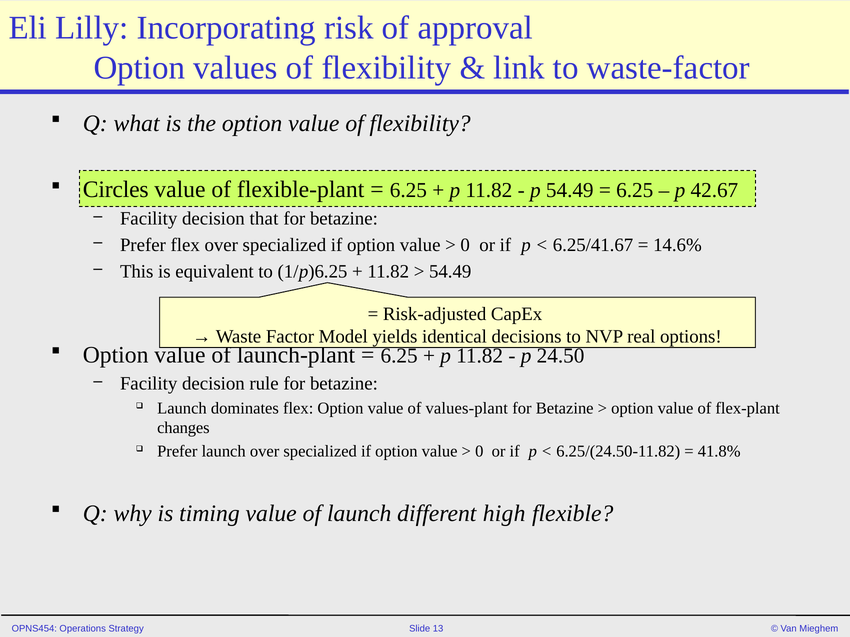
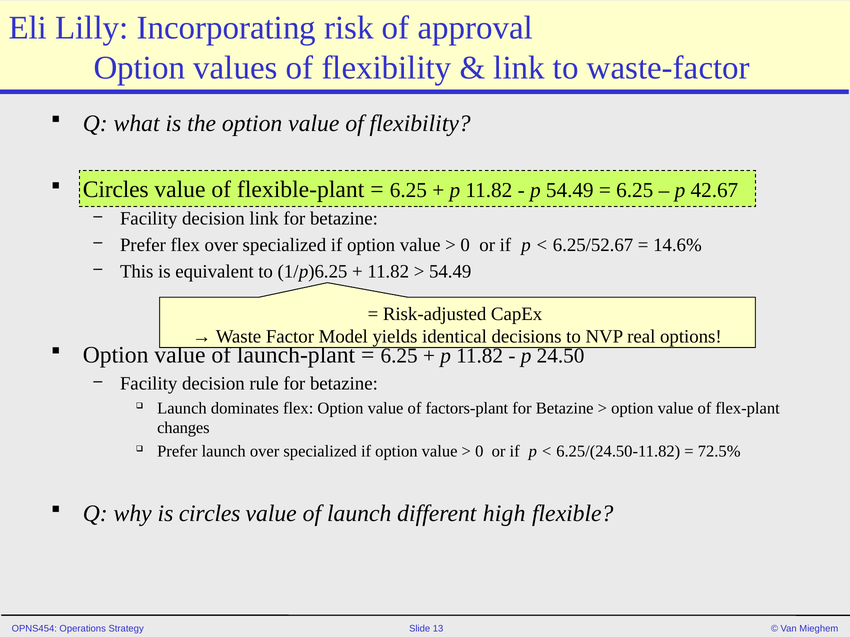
decision that: that -> link
6.25/41.67: 6.25/41.67 -> 6.25/52.67
values-plant: values-plant -> factors-plant
41.8%: 41.8% -> 72.5%
is timing: timing -> circles
